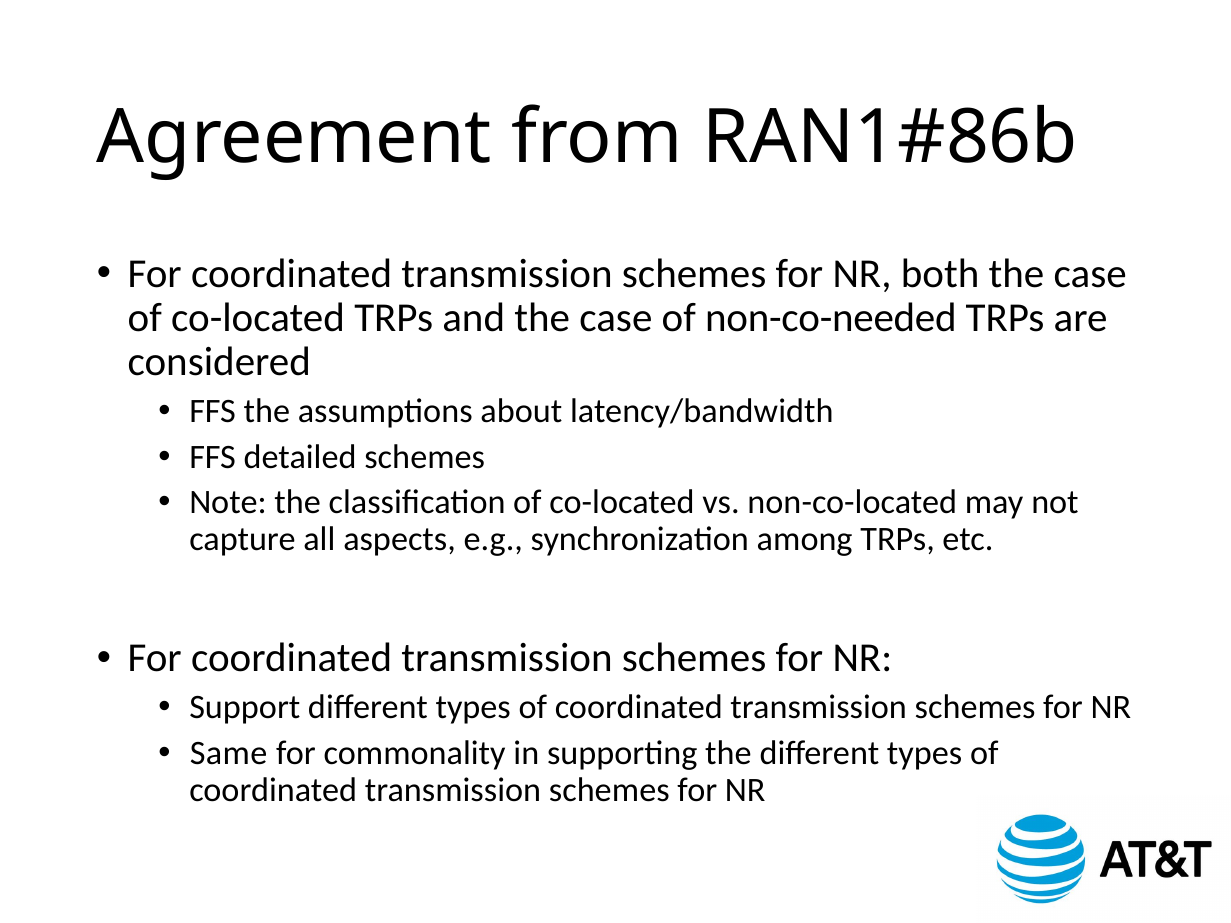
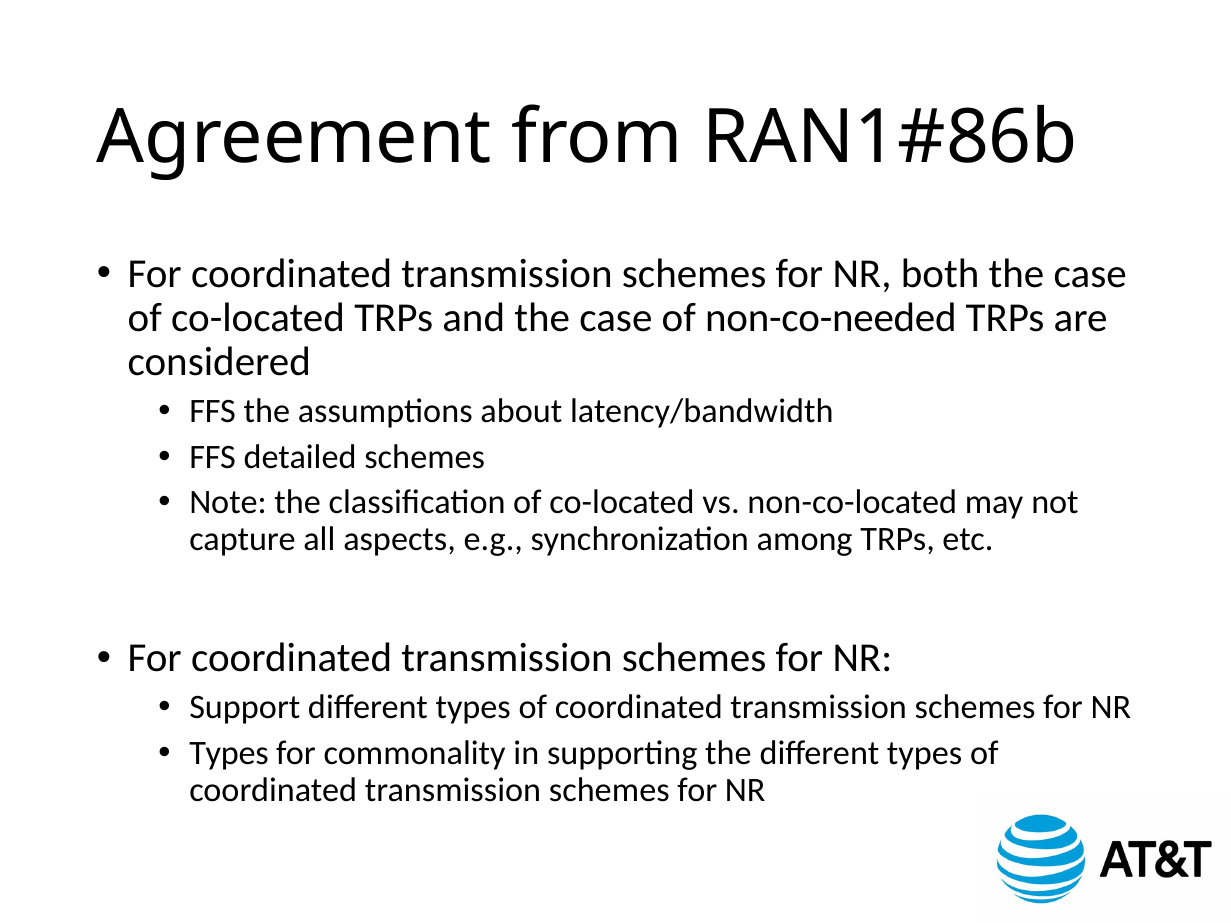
Same at (229, 753): Same -> Types
